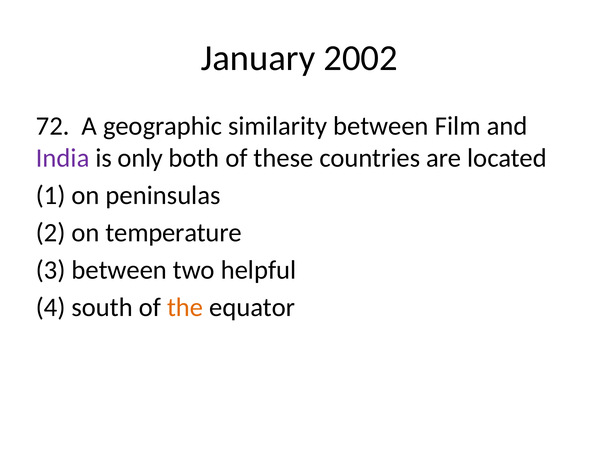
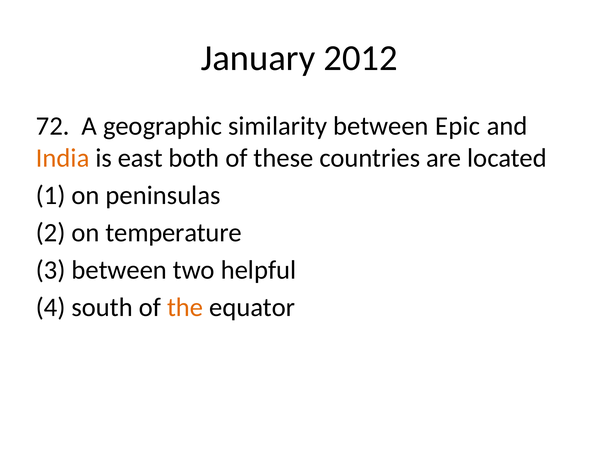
2002: 2002 -> 2012
Film: Film -> Epic
India colour: purple -> orange
only: only -> east
